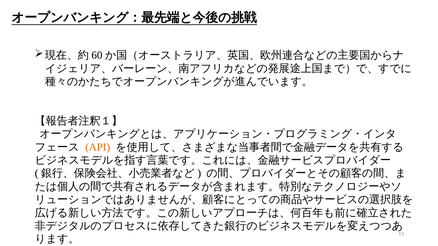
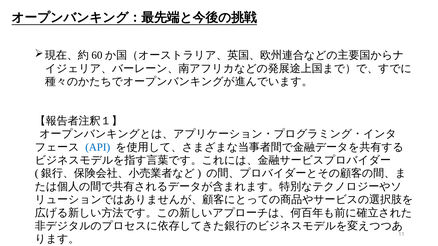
API colour: orange -> blue
